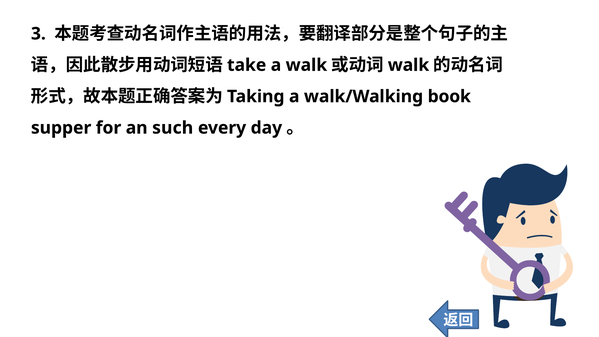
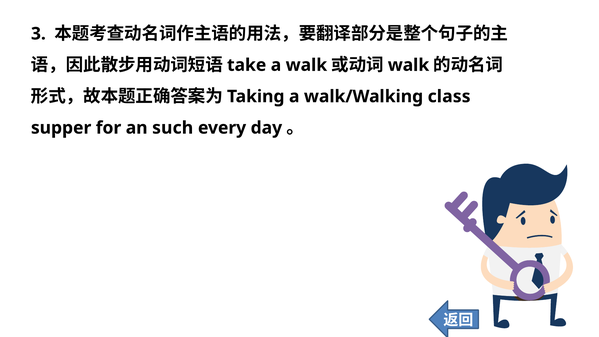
book: book -> class
